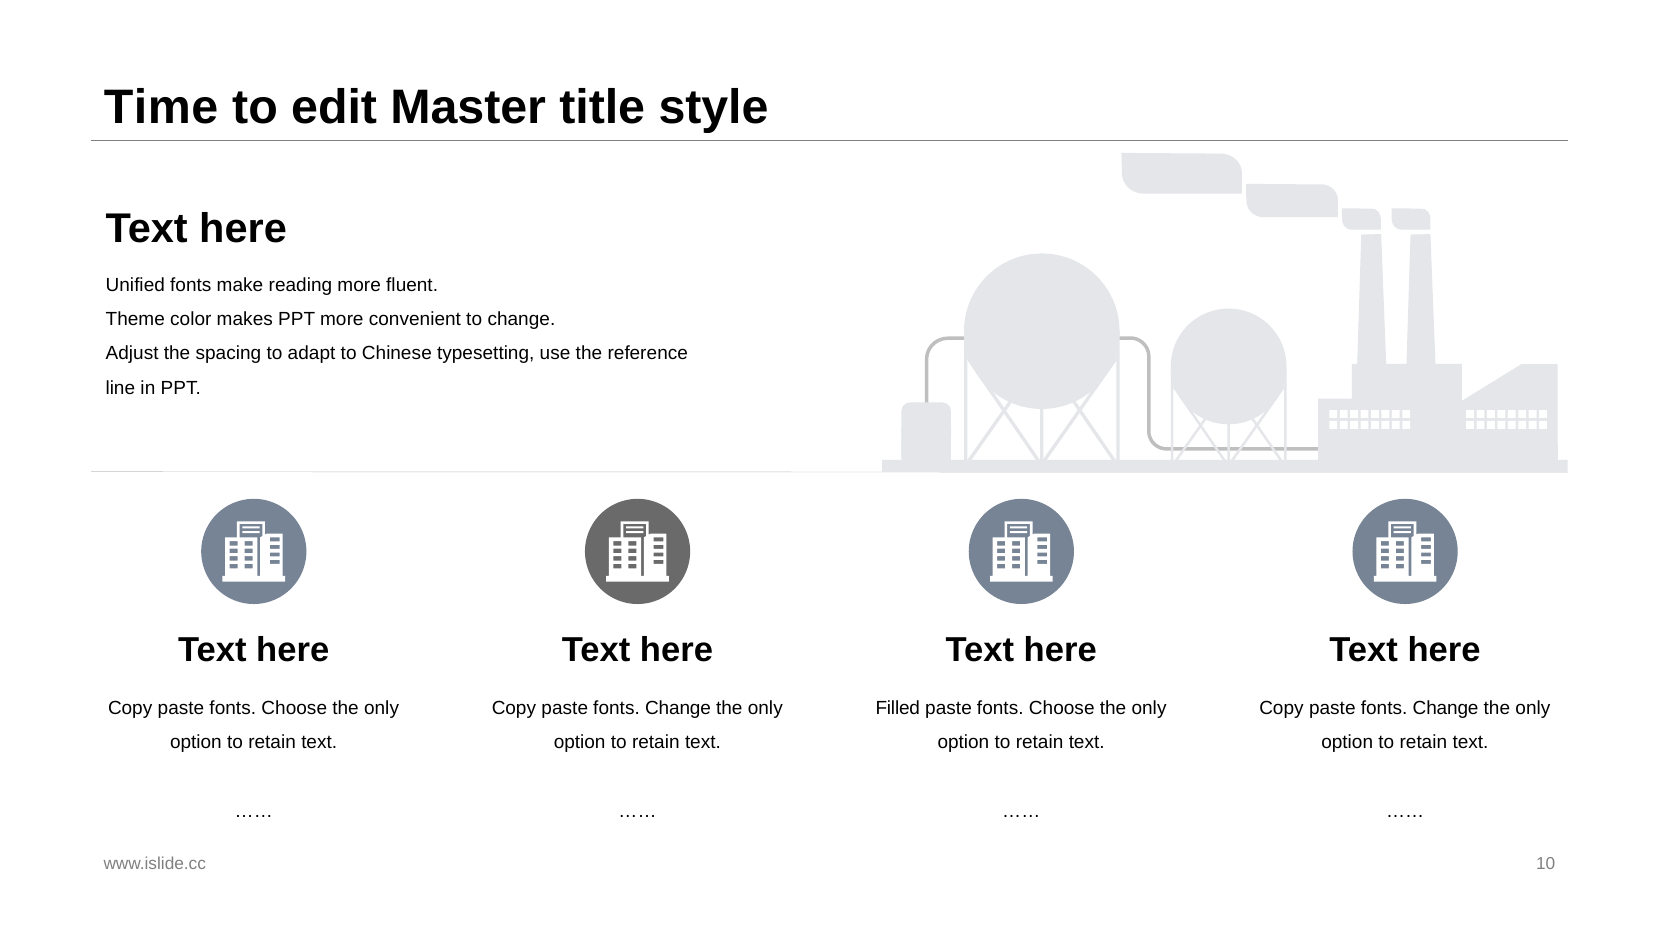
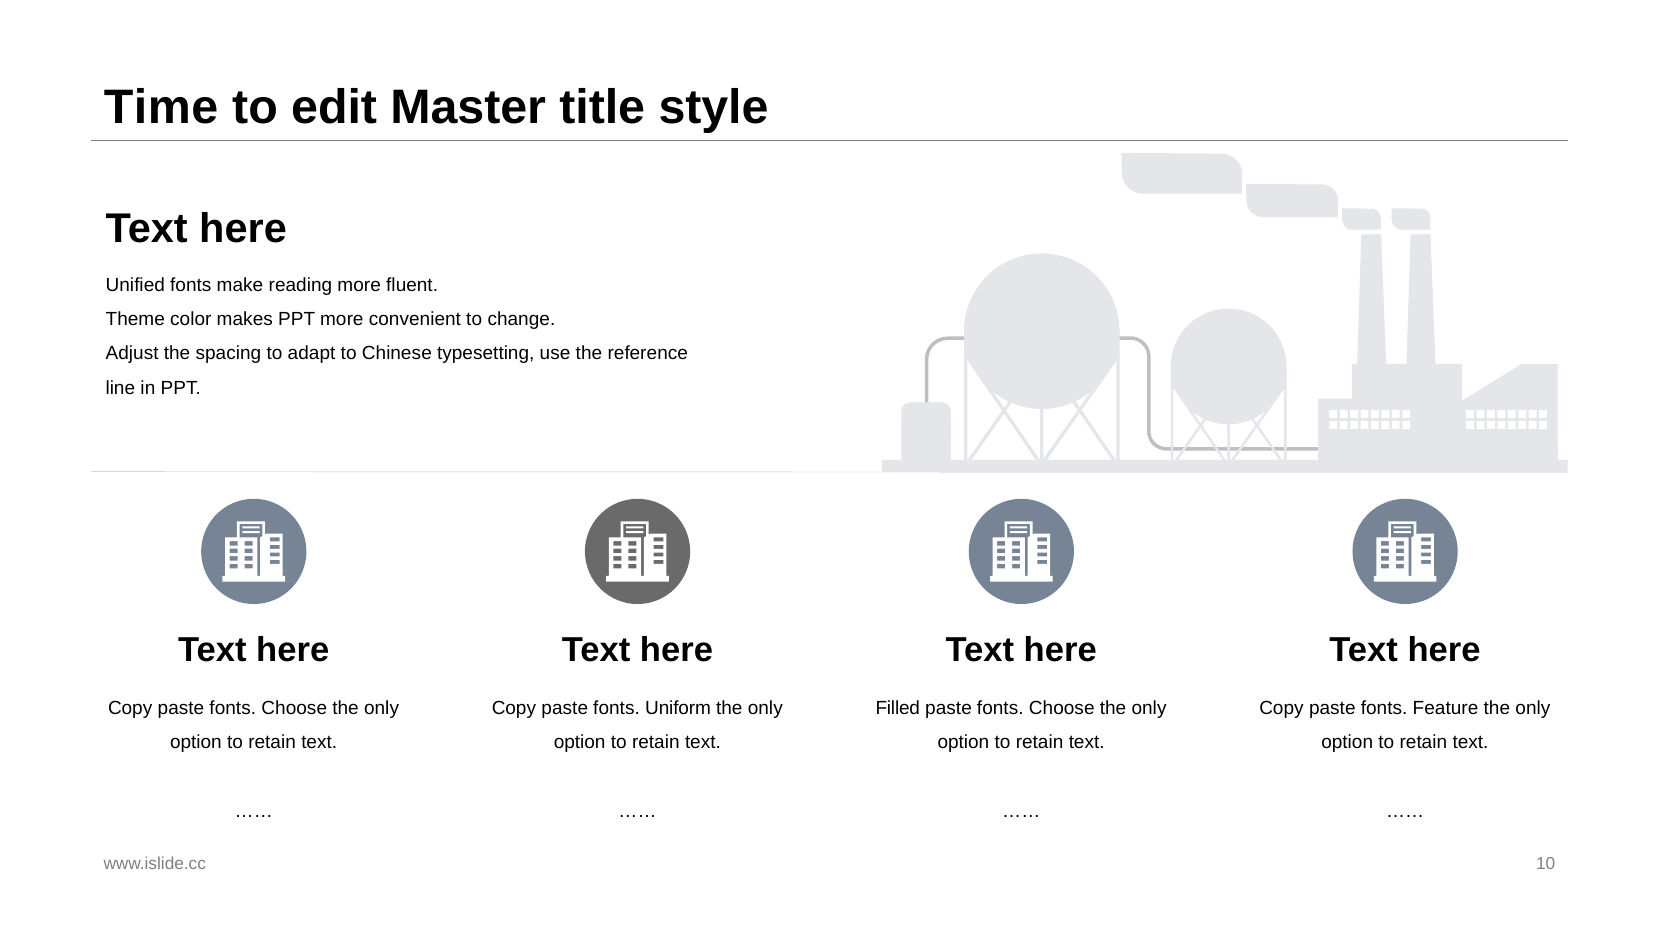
Change at (678, 709): Change -> Uniform
Change at (1446, 709): Change -> Feature
